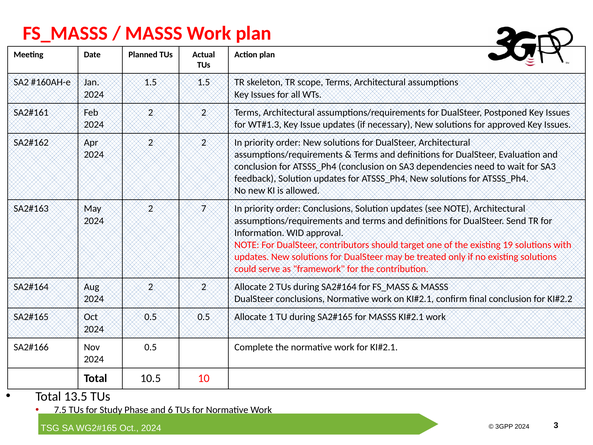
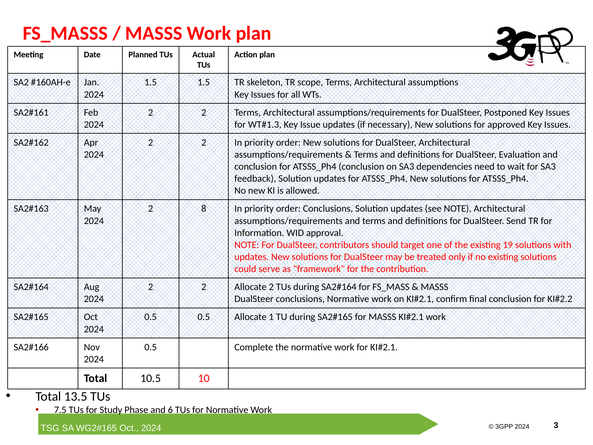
7: 7 -> 8
